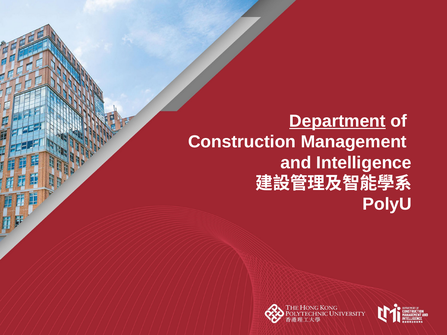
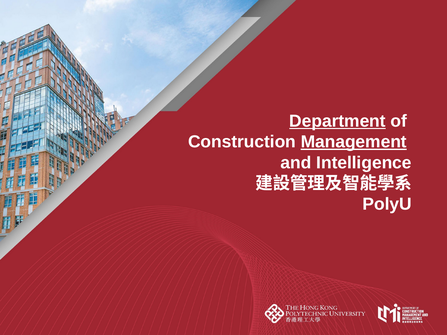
Management underline: none -> present
